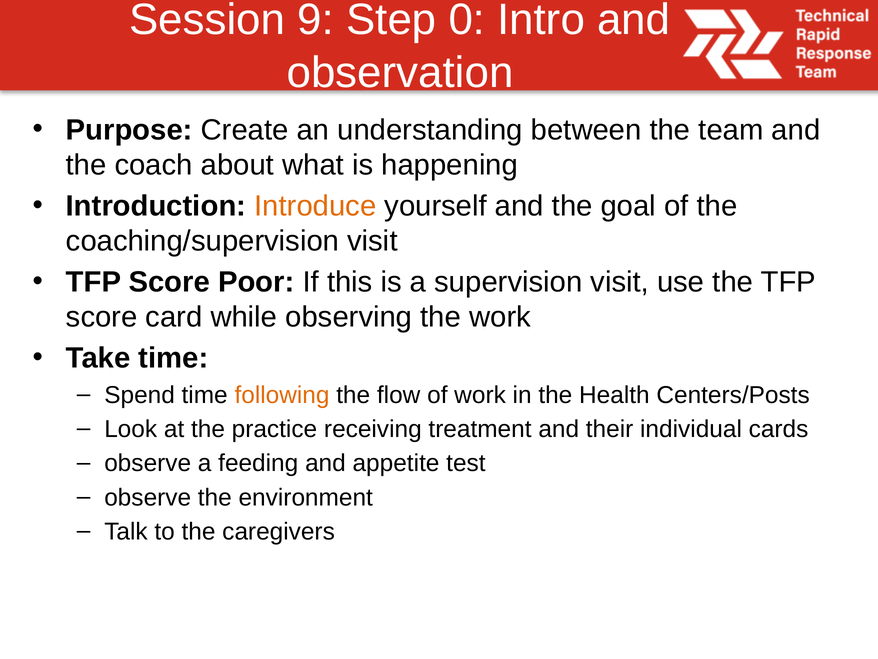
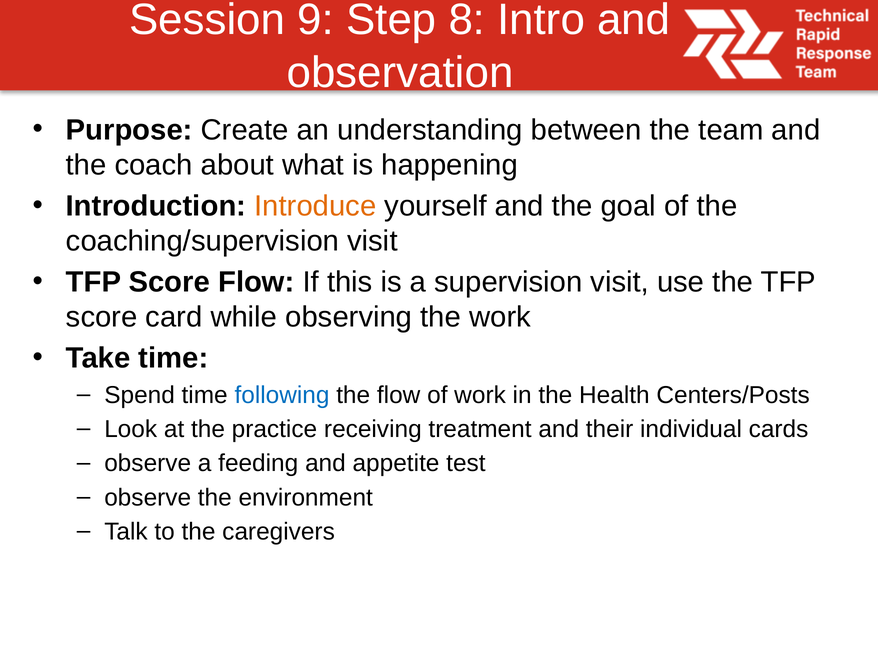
0: 0 -> 8
Score Poor: Poor -> Flow
following colour: orange -> blue
